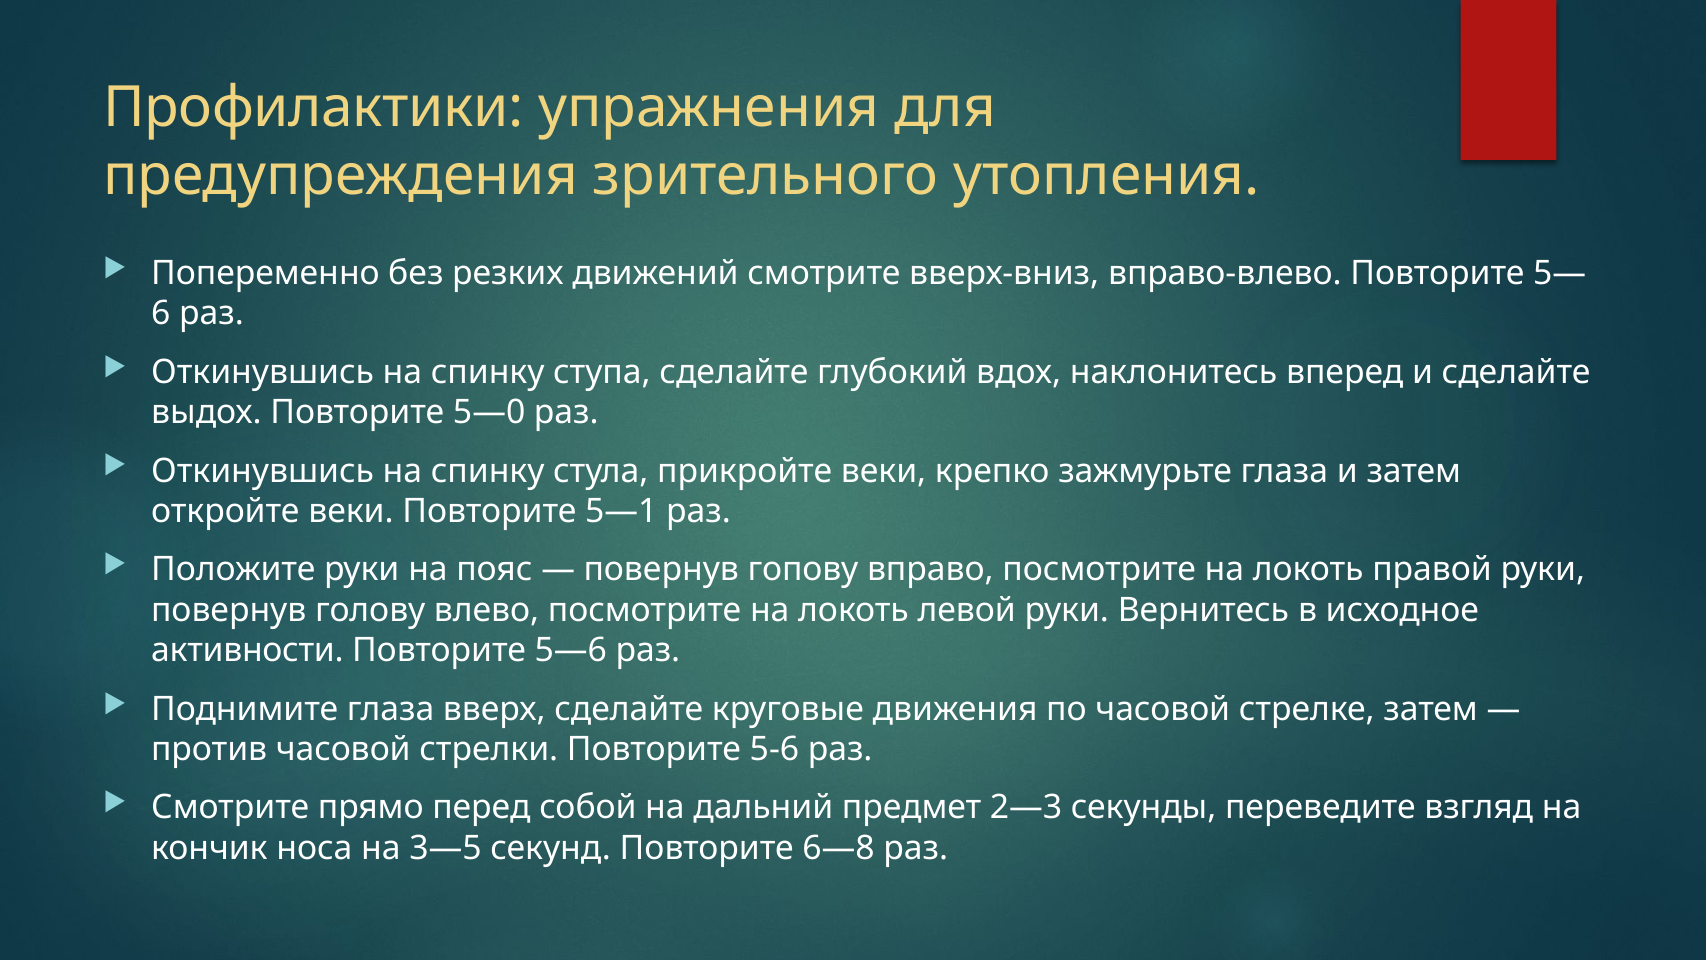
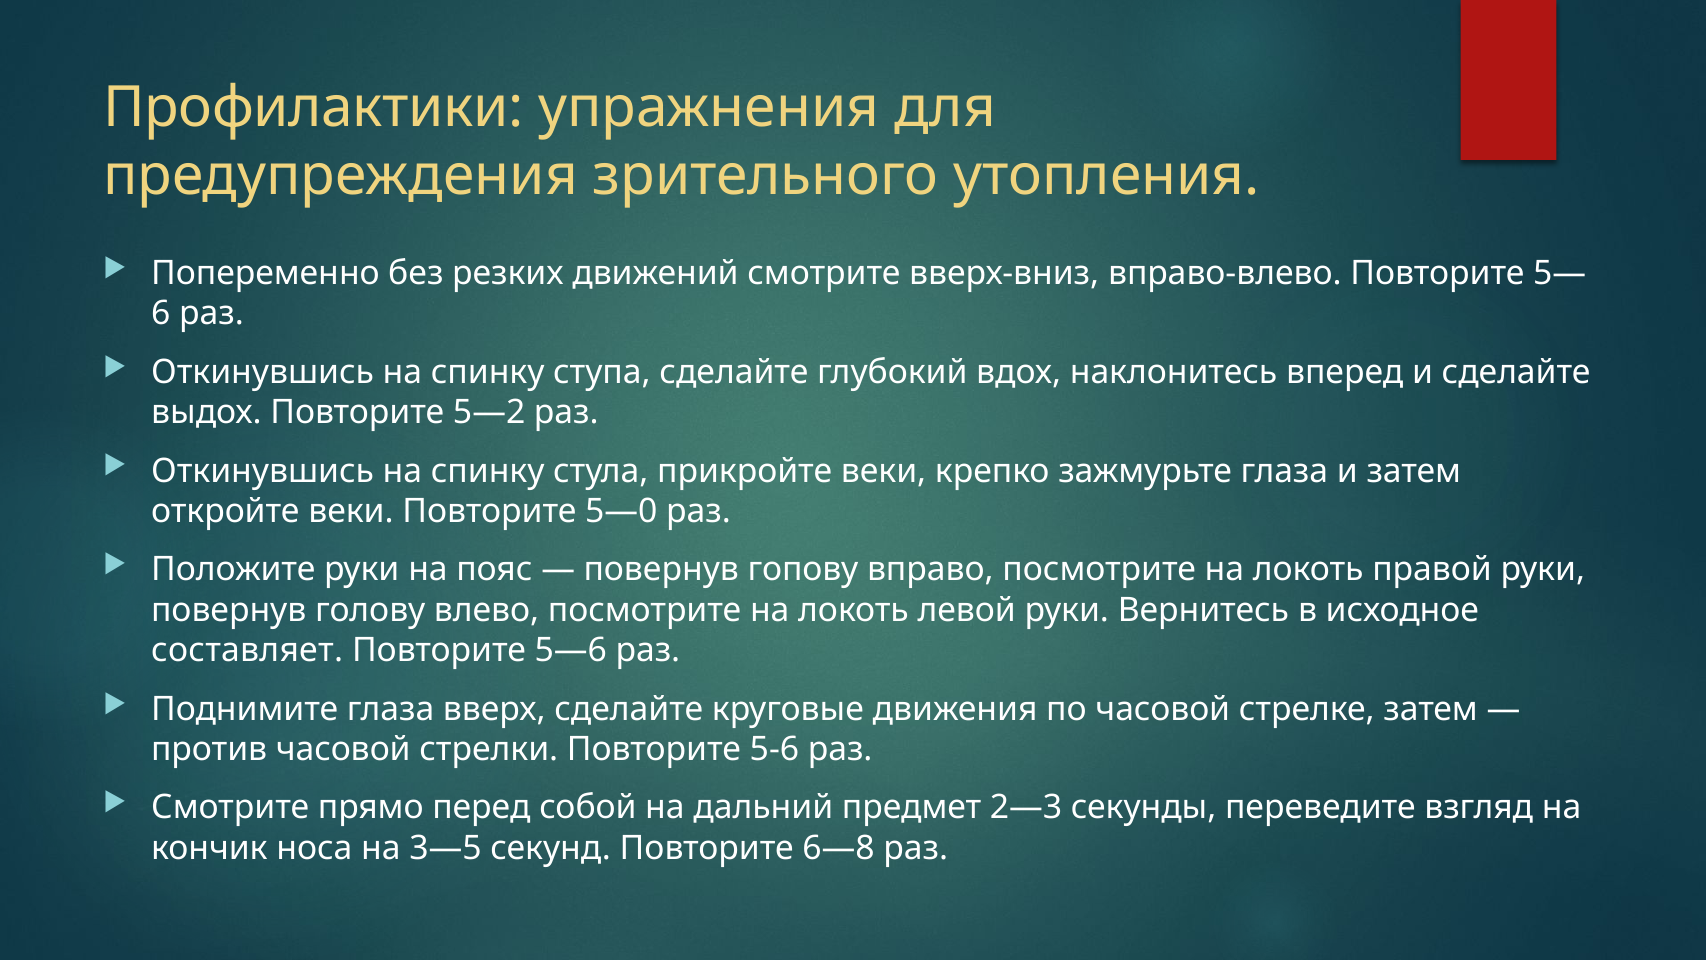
5—0: 5—0 -> 5—2
5—1: 5—1 -> 5—0
активности: активности -> составляет
